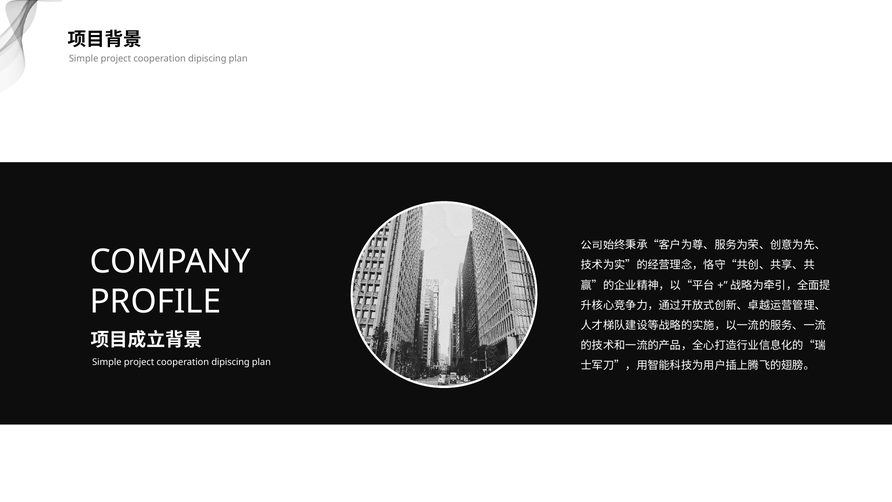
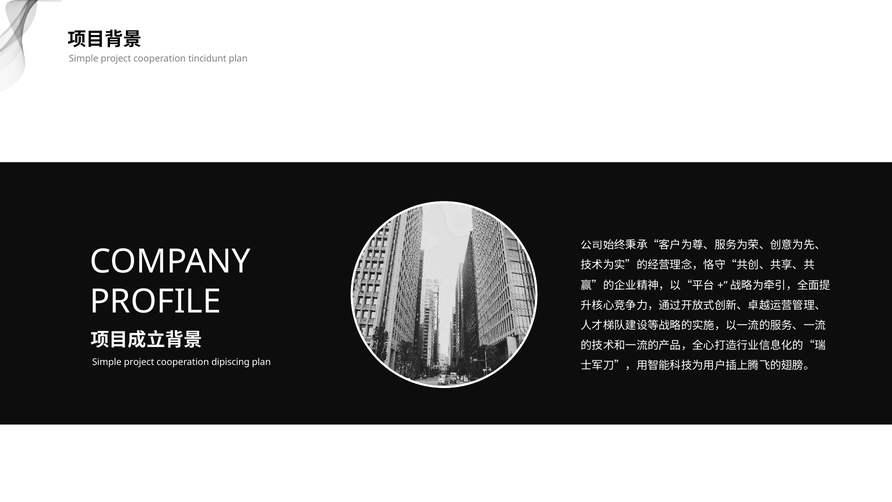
dipiscing at (207, 59): dipiscing -> tincidunt
